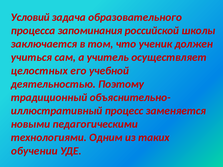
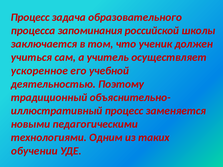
Условий at (30, 17): Условий -> Процесс
целостных: целостных -> ускоренное
